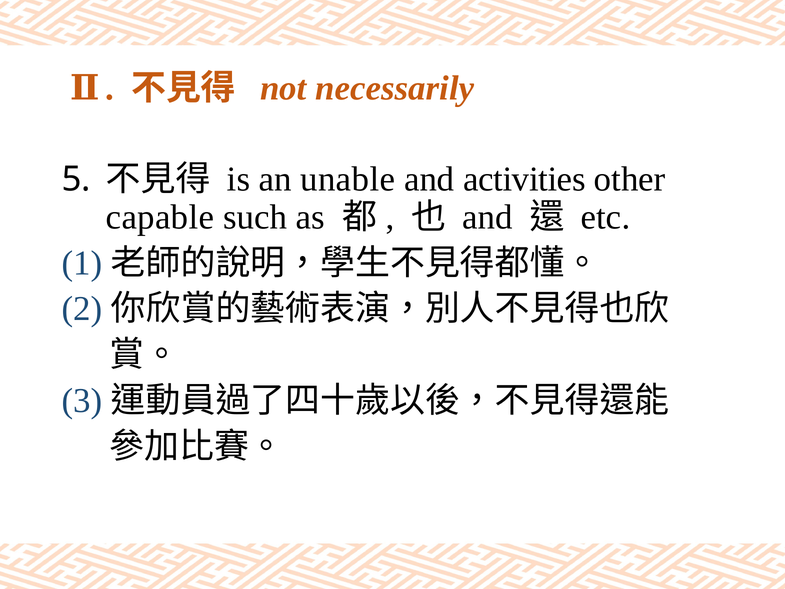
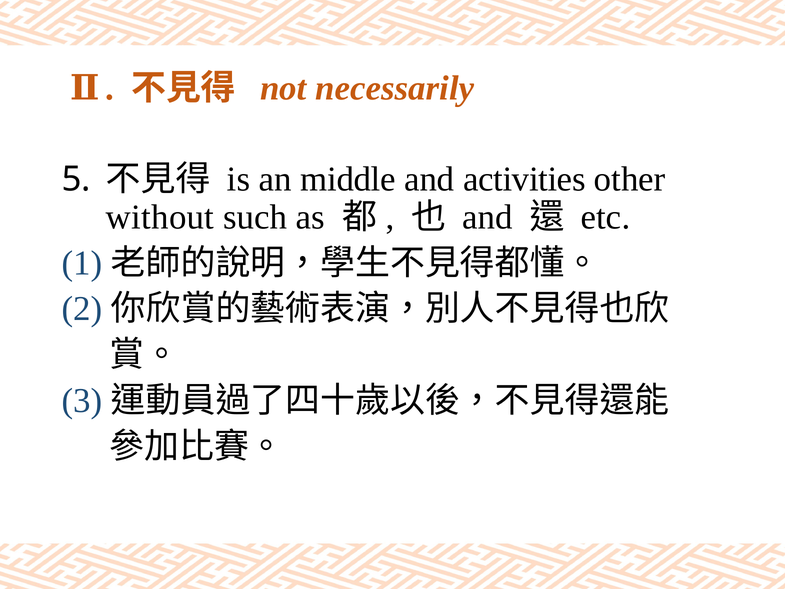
unable: unable -> middle
capable: capable -> without
